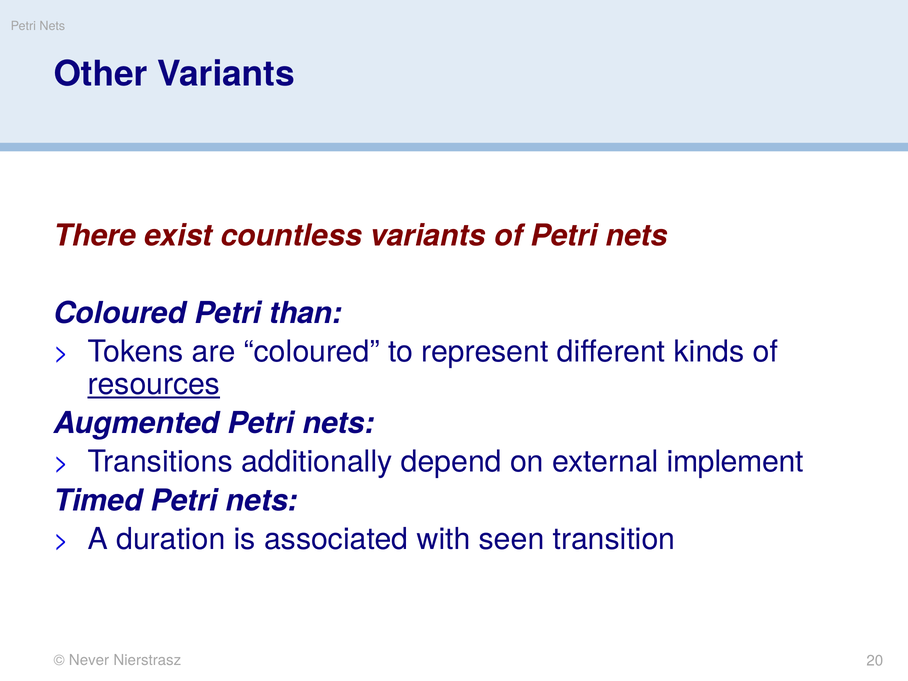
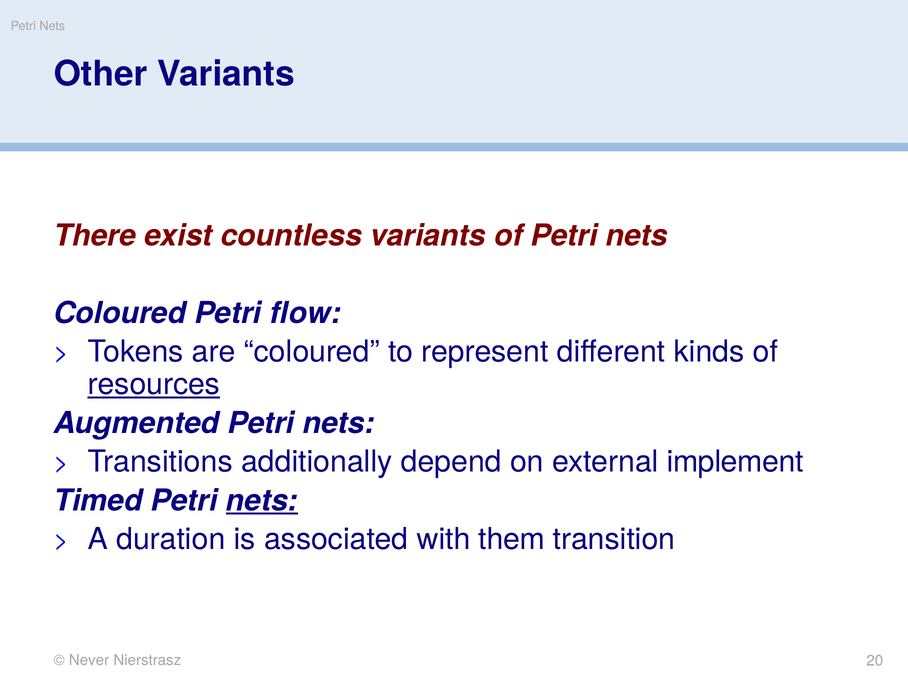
than: than -> flow
nets at (262, 501) underline: none -> present
seen: seen -> them
